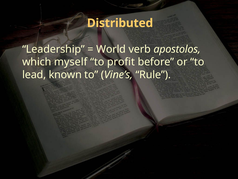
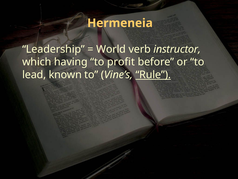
Distributed: Distributed -> Hermeneia
apostolos: apostolos -> instructor
myself: myself -> having
Rule underline: none -> present
